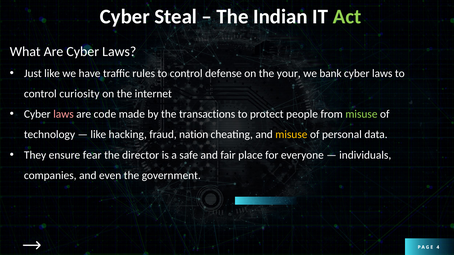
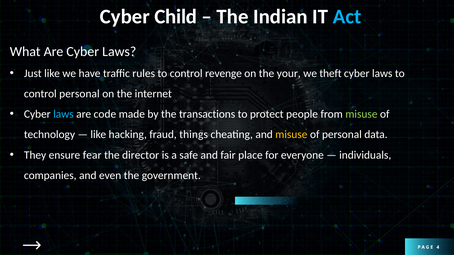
Steal: Steal -> Child
Act colour: light green -> light blue
defense: defense -> revenge
bank: bank -> theft
control curiosity: curiosity -> personal
laws at (63, 114) colour: pink -> light blue
nation: nation -> things
